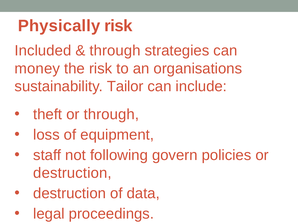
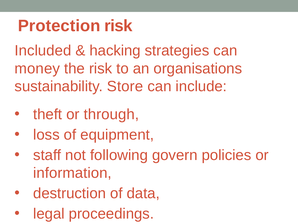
Physically: Physically -> Protection
through at (115, 50): through -> hacking
Tailor: Tailor -> Store
destruction at (72, 173): destruction -> information
